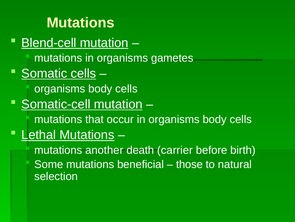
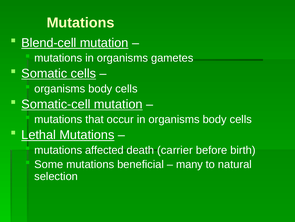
another: another -> affected
those: those -> many
